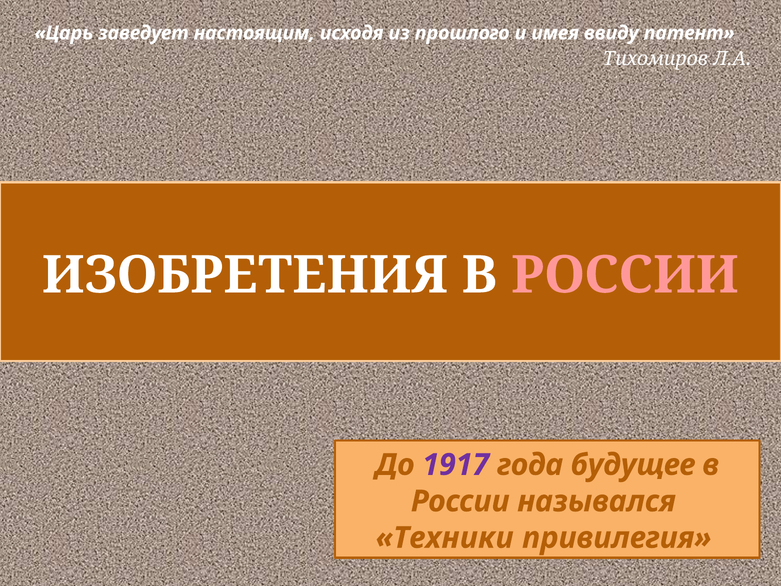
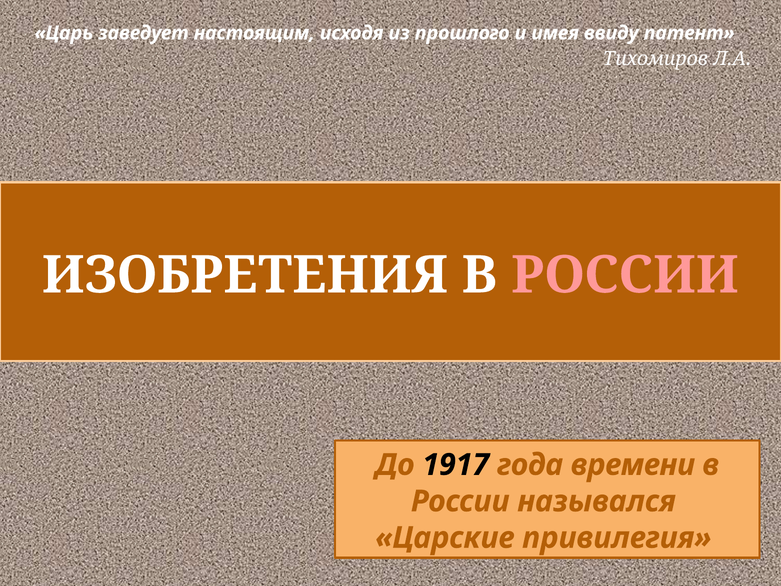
1917 colour: purple -> black
будущее: будущее -> времени
Техники: Техники -> Царские
